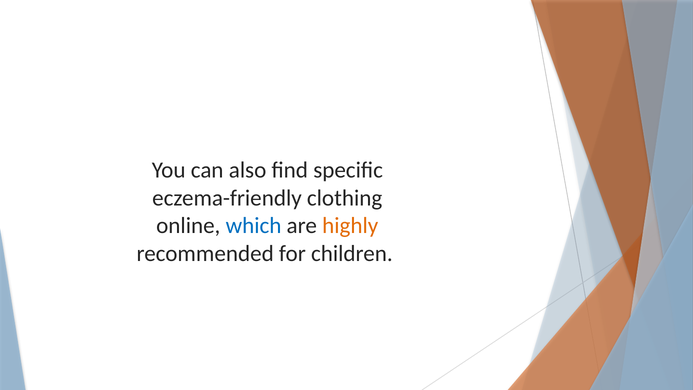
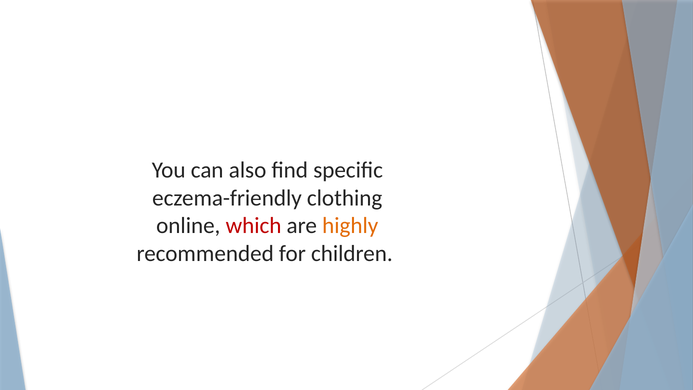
which colour: blue -> red
